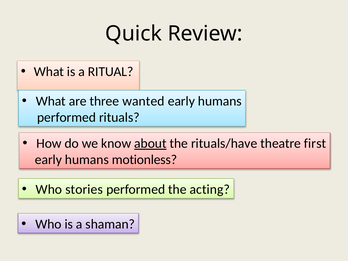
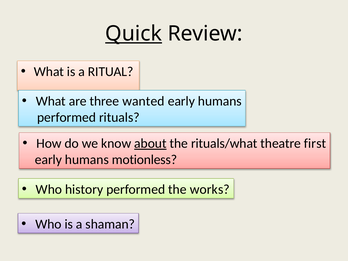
Quick underline: none -> present
rituals/have: rituals/have -> rituals/what
stories: stories -> history
acting: acting -> works
